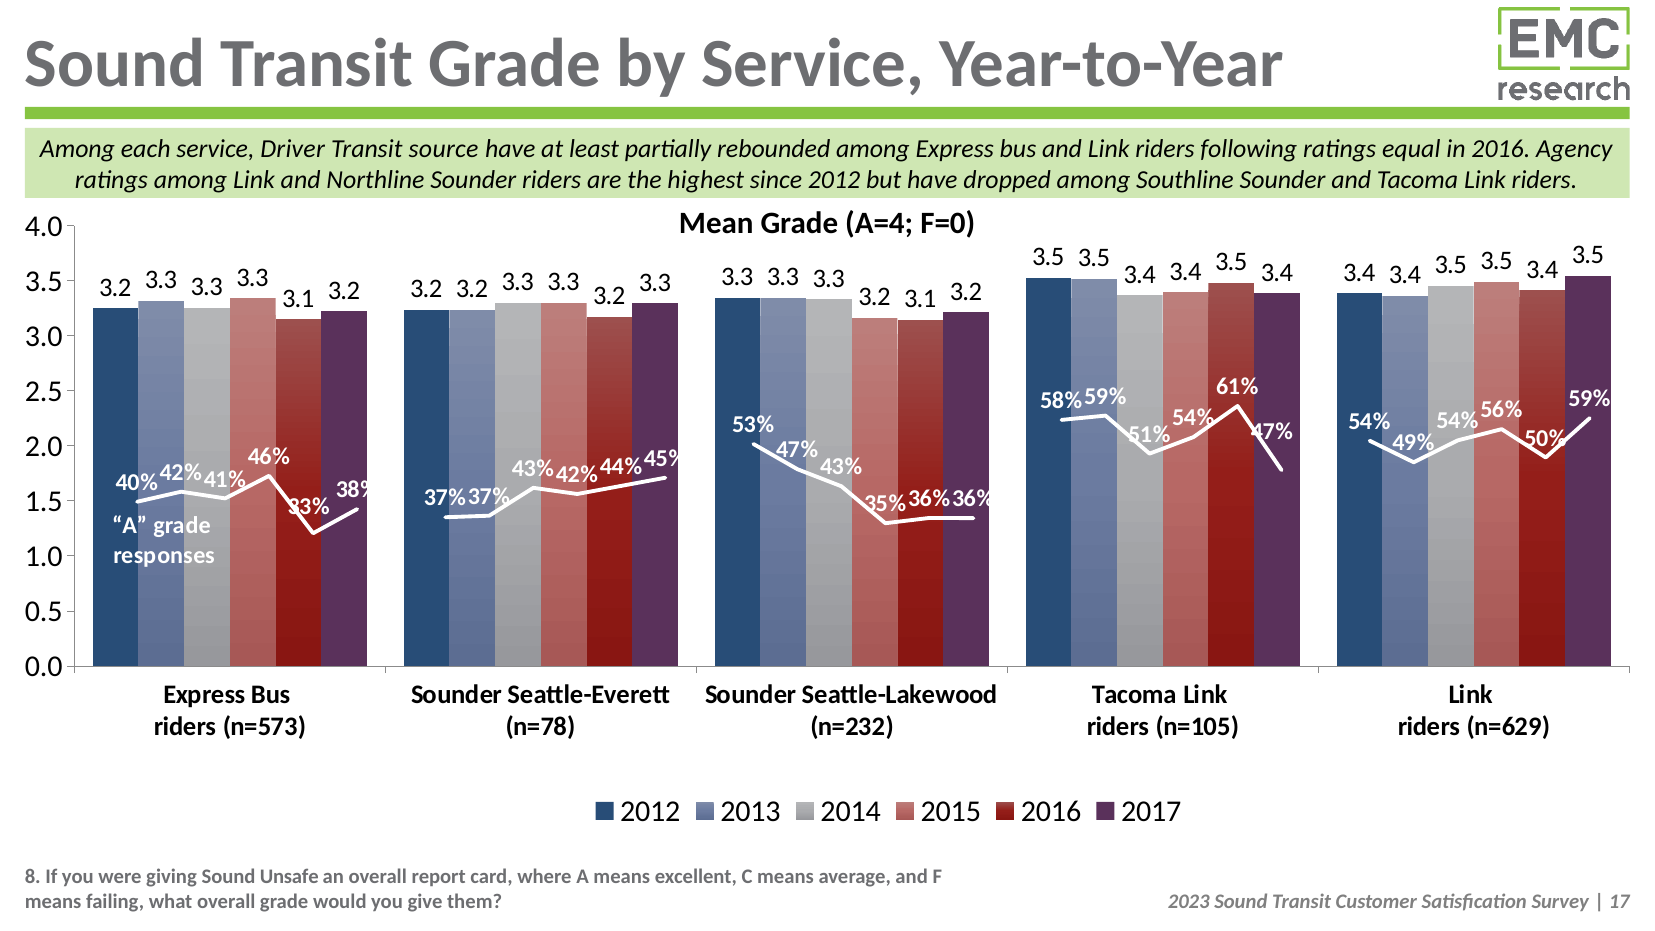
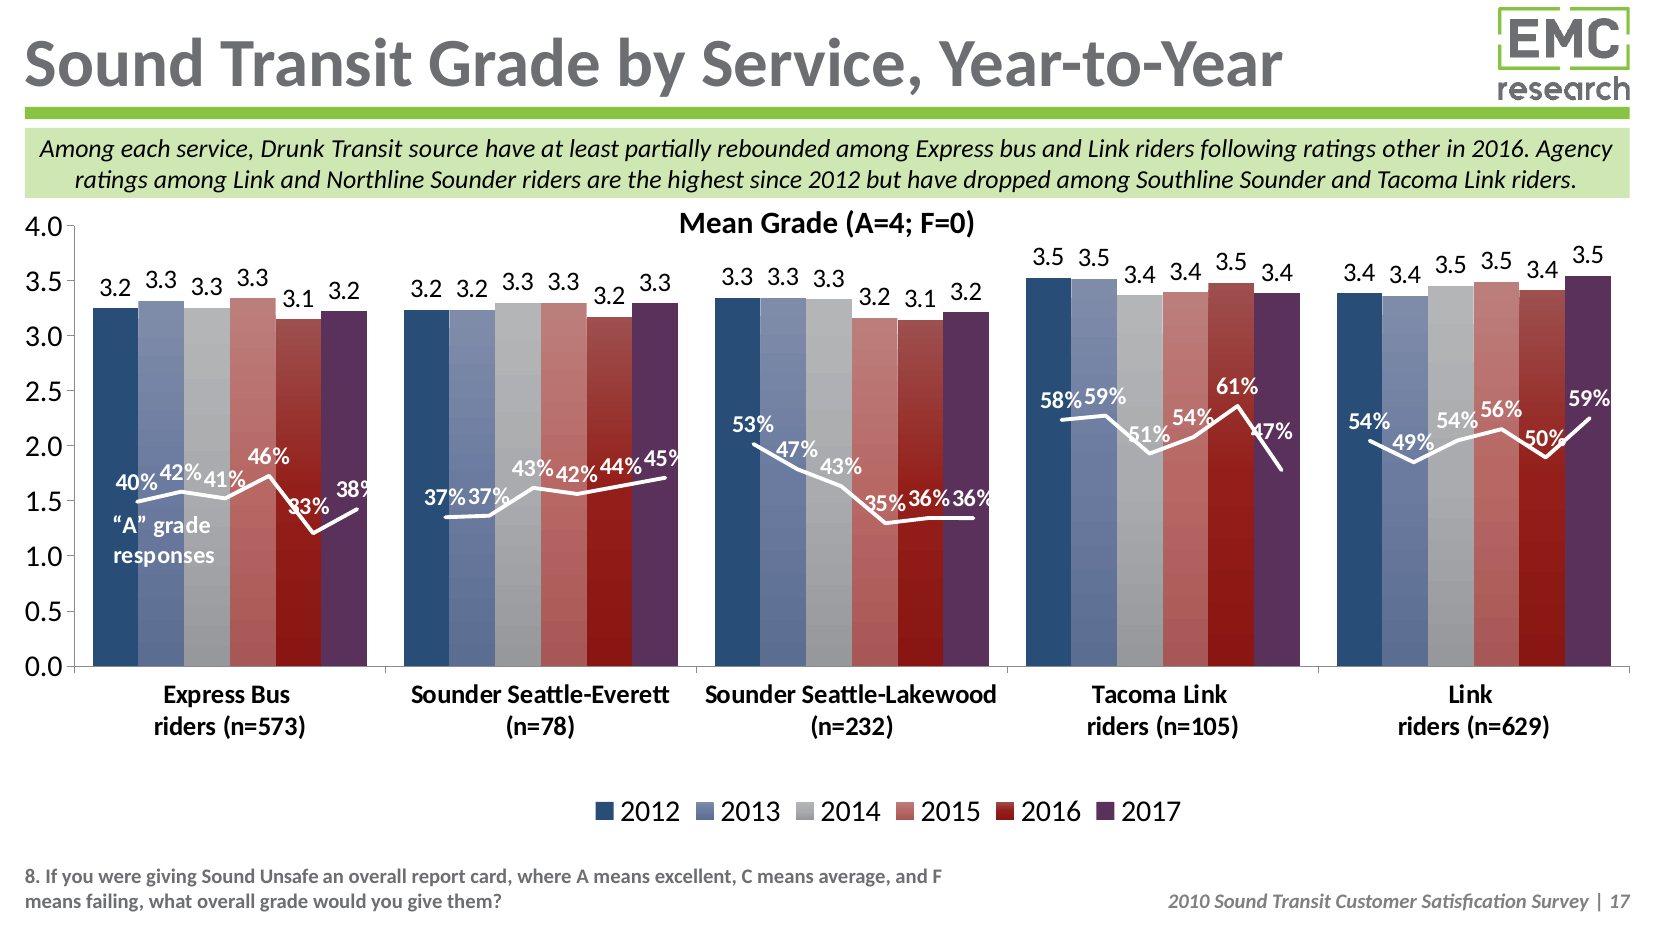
Driver: Driver -> Drunk
equal: equal -> other
2023: 2023 -> 2010
